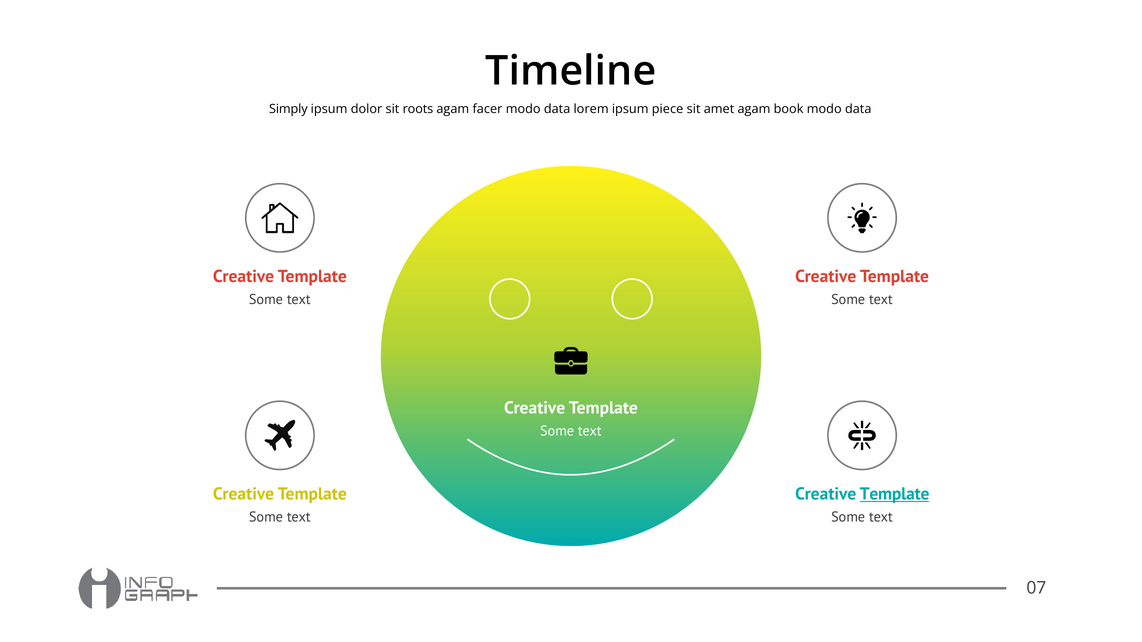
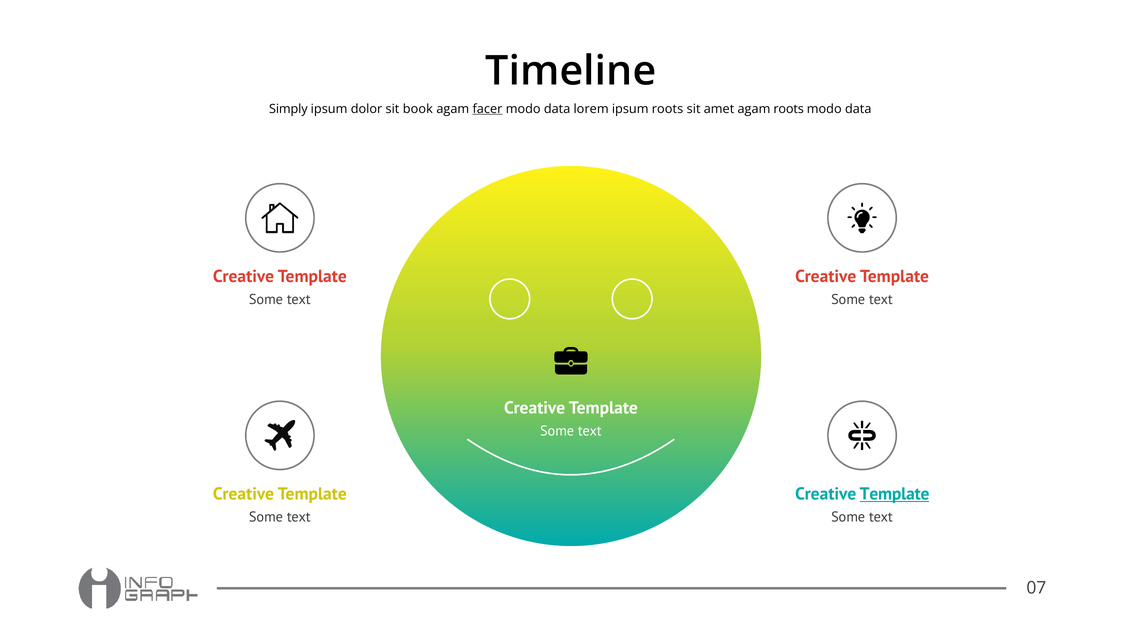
roots: roots -> book
facer underline: none -> present
ipsum piece: piece -> roots
agam book: book -> roots
